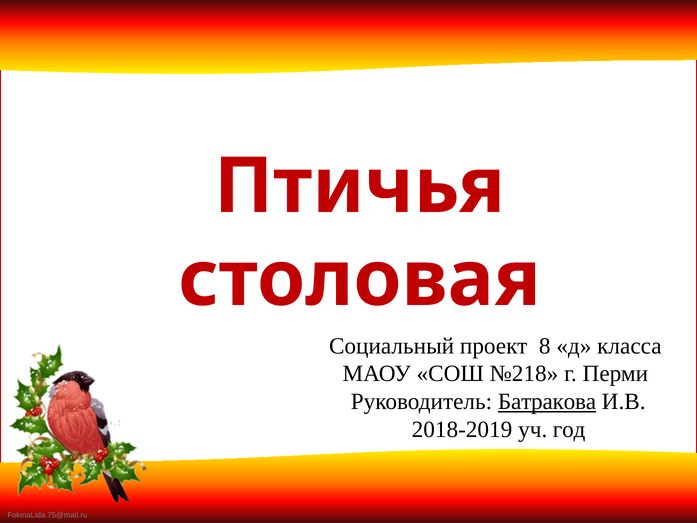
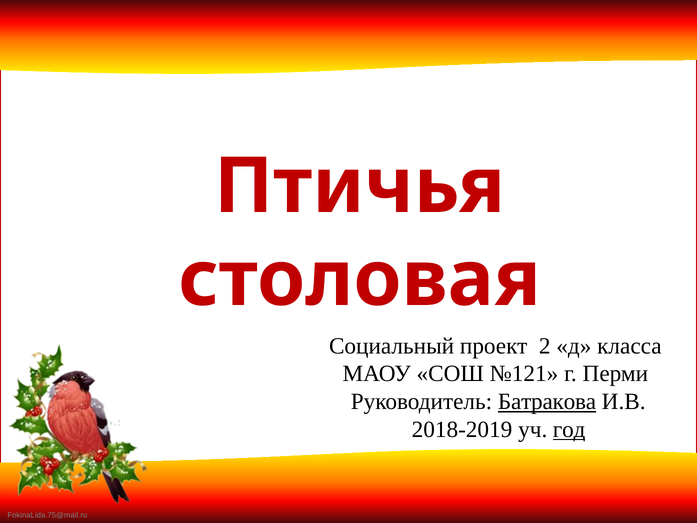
8: 8 -> 2
№218: №218 -> №121
год underline: none -> present
